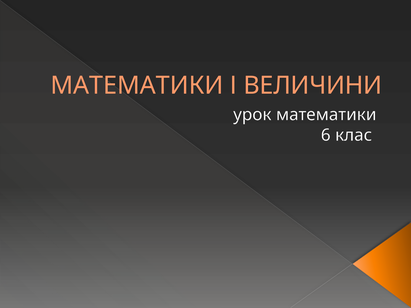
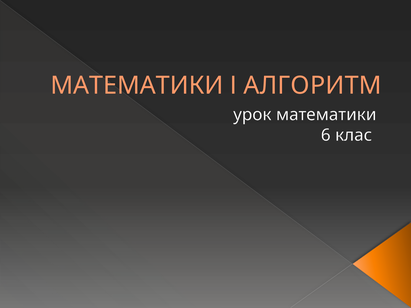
ВЕЛИЧИНИ: ВЕЛИЧИНИ -> АЛГОРИТМ
